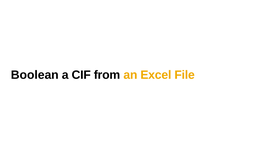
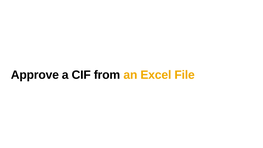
Boolean: Boolean -> Approve
